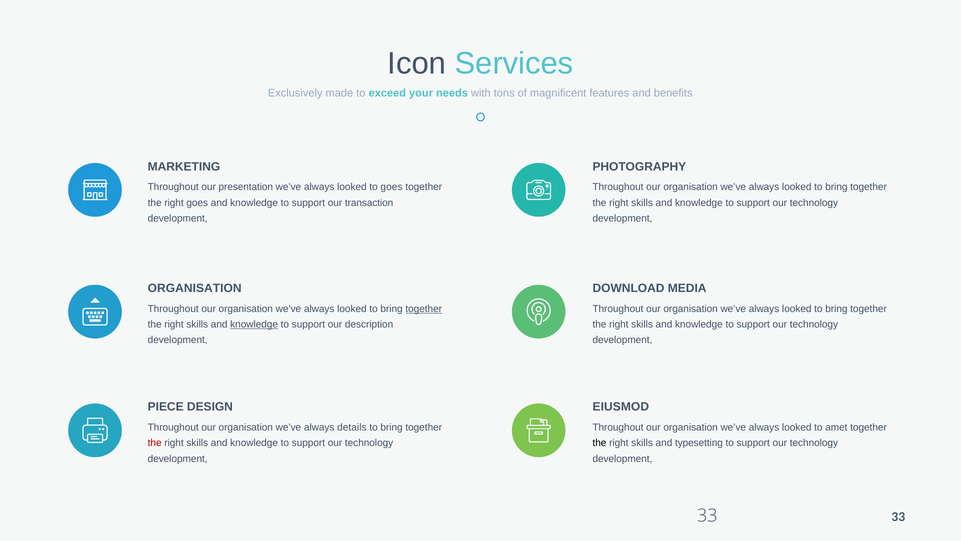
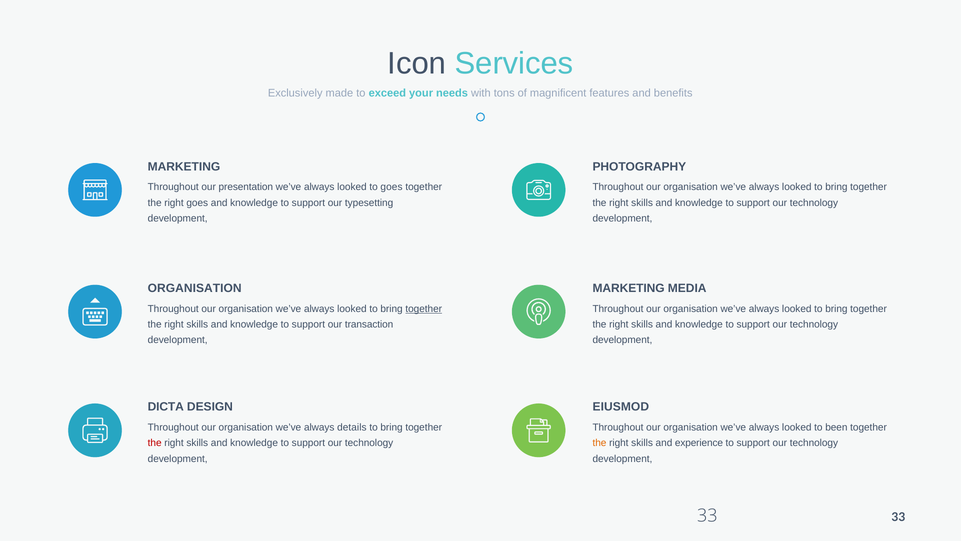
transaction: transaction -> typesetting
DOWNLOAD at (629, 288): DOWNLOAD -> MARKETING
knowledge at (254, 324) underline: present -> none
description: description -> transaction
PIECE: PIECE -> DICTA
amet: amet -> been
the at (599, 443) colour: black -> orange
typesetting: typesetting -> experience
